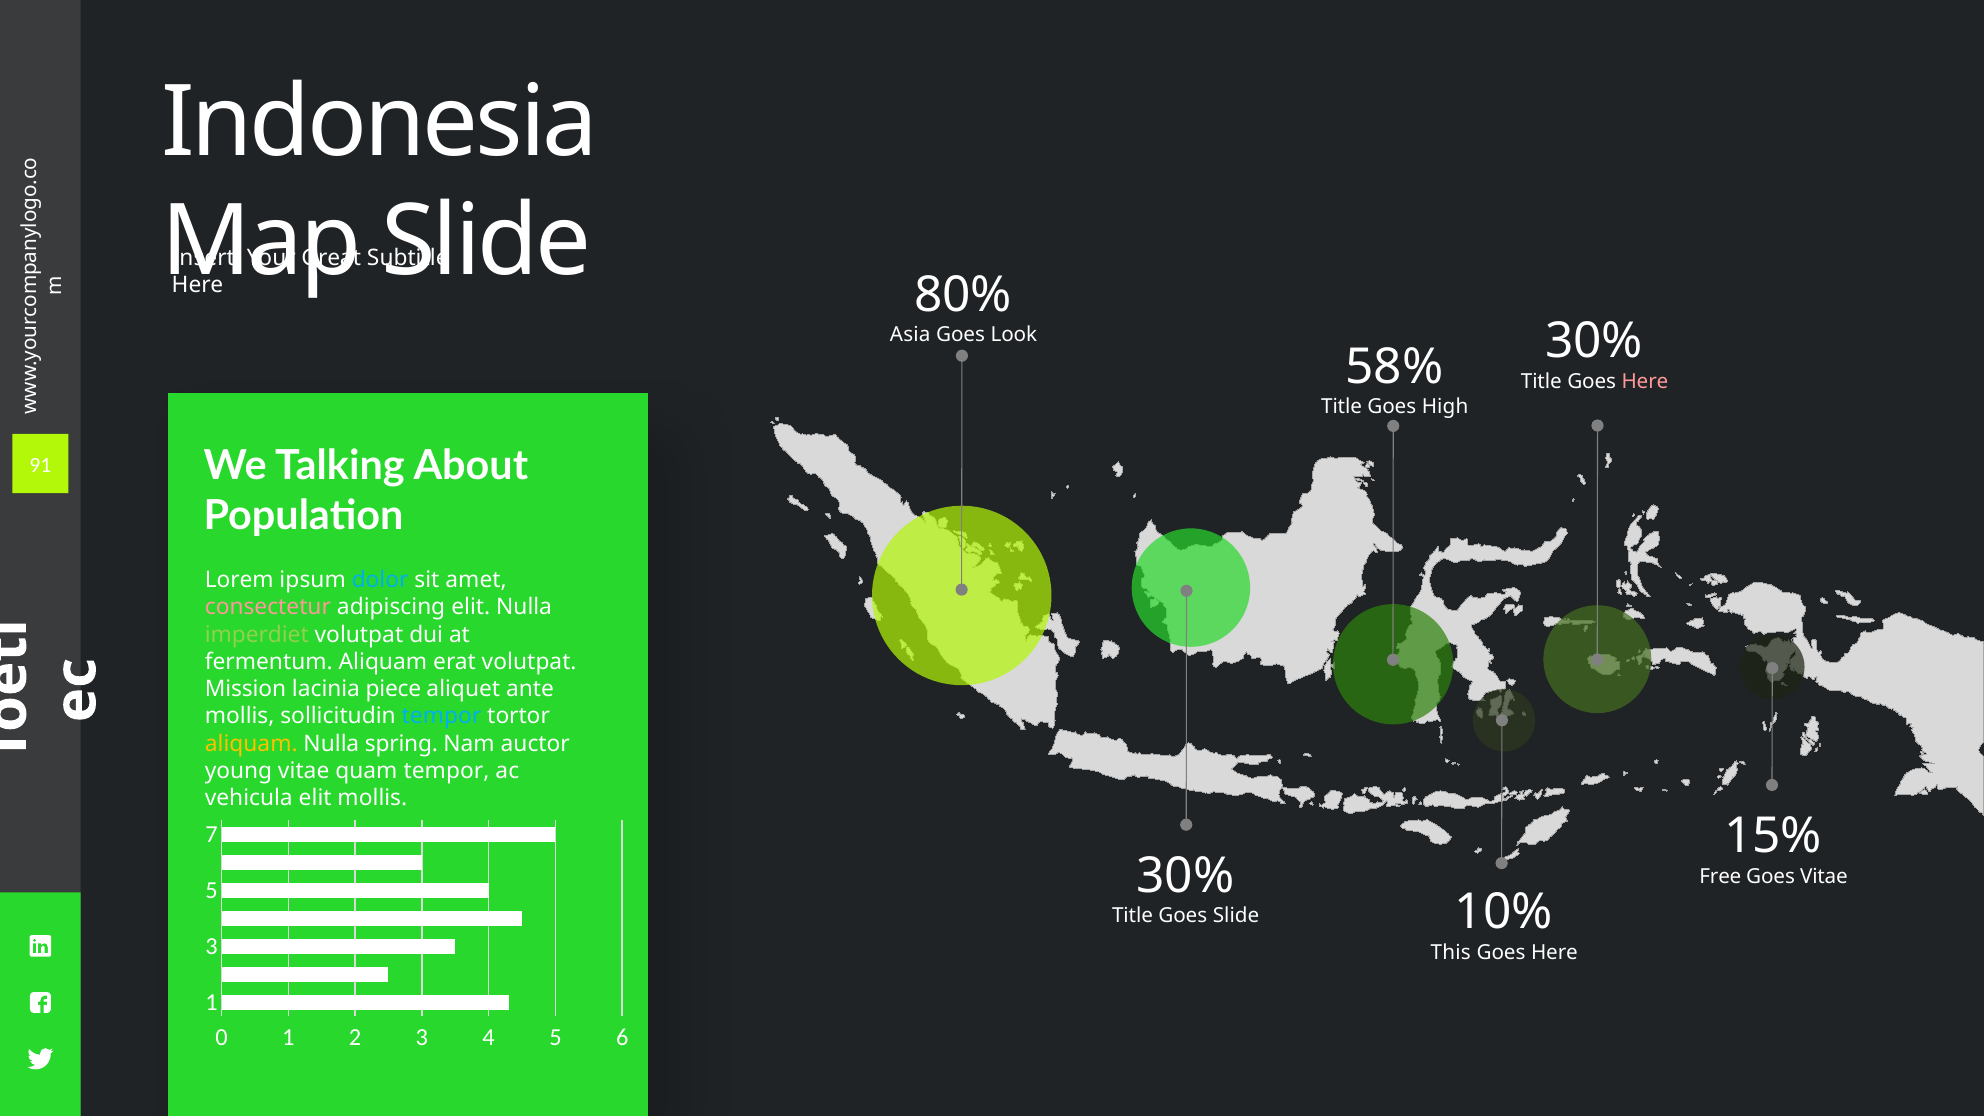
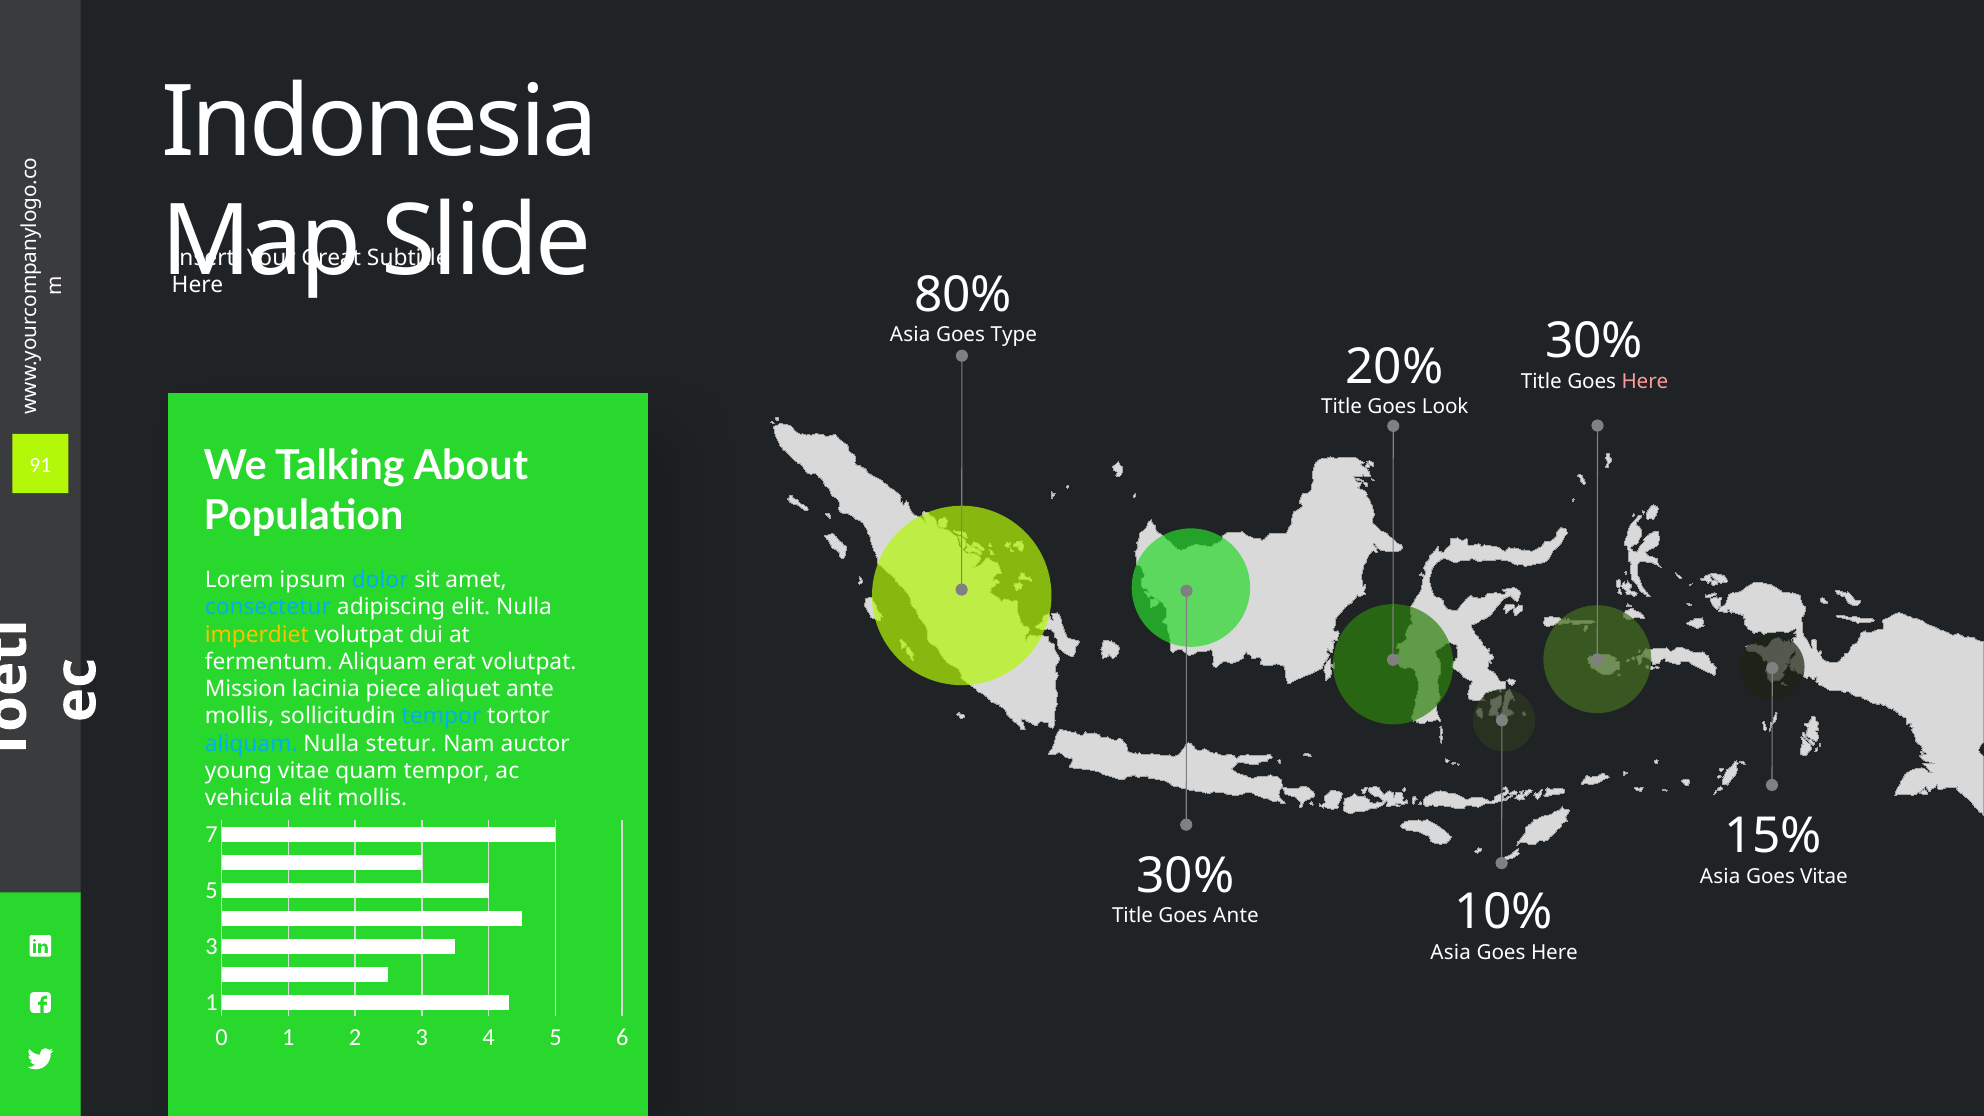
Look: Look -> Type
58%: 58% -> 20%
High: High -> Look
consectetur colour: pink -> light blue
imperdiet colour: light green -> yellow
aliquam at (251, 744) colour: yellow -> light blue
spring: spring -> stetur
Free at (1720, 876): Free -> Asia
Goes Slide: Slide -> Ante
This at (1451, 953): This -> Asia
